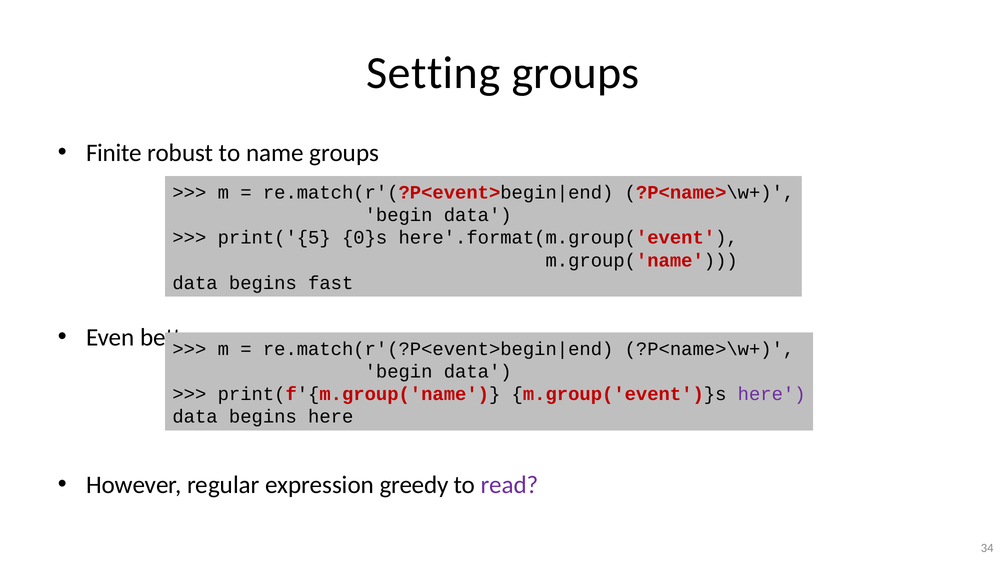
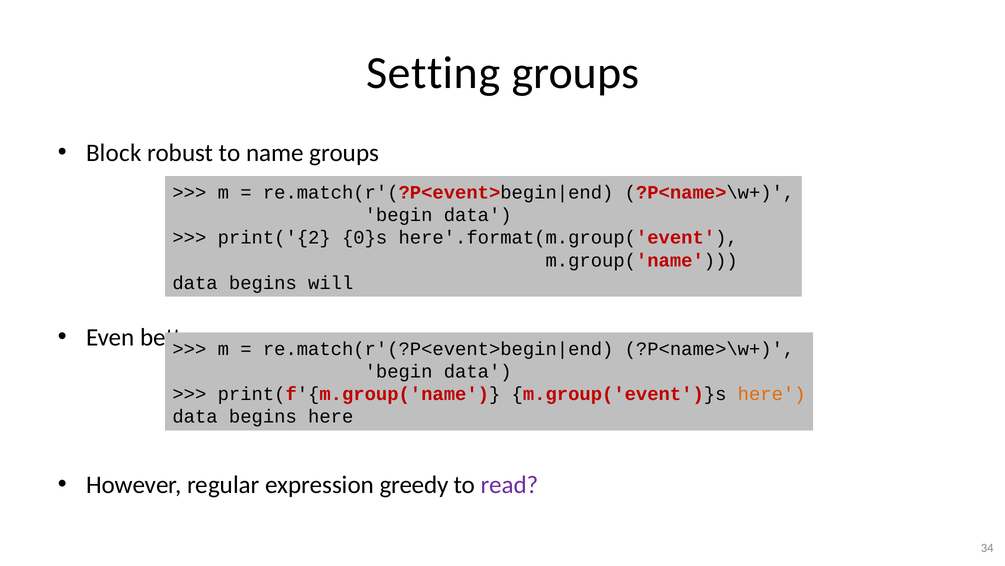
Finite: Finite -> Block
print('{5: print('{5 -> print('{2
fast: fast -> will
here at (772, 394) colour: purple -> orange
